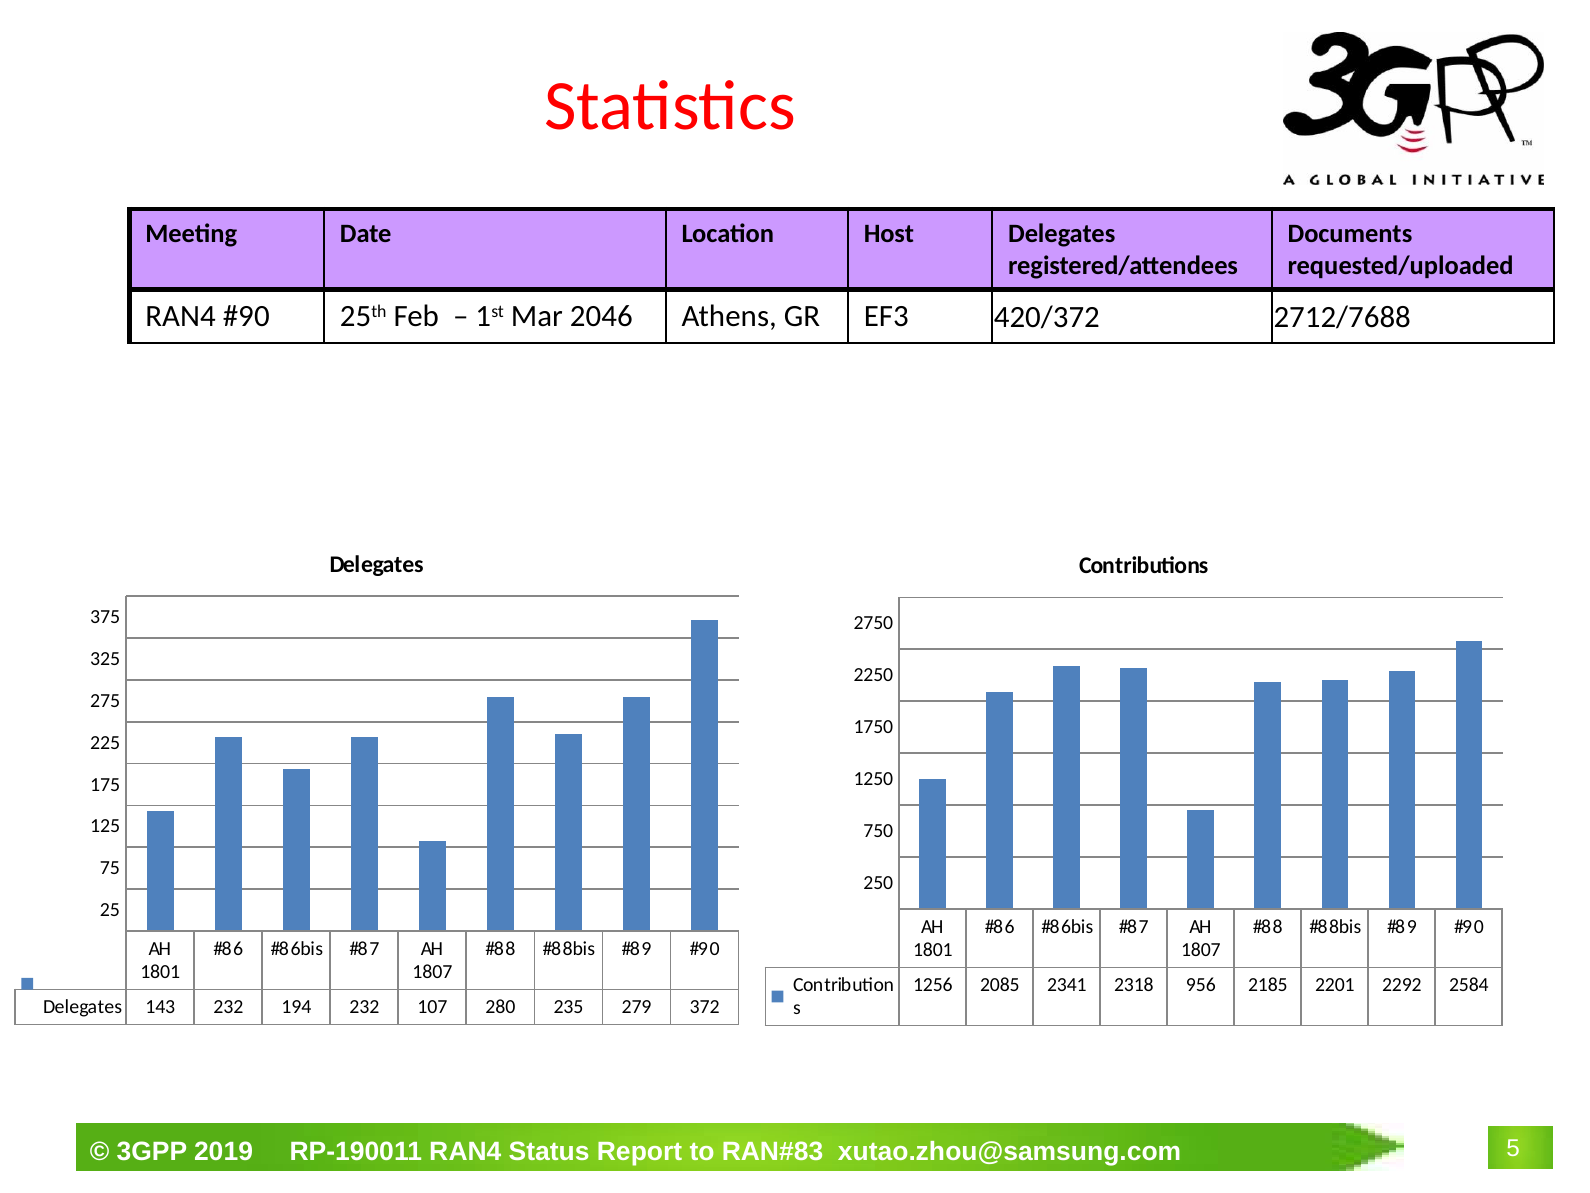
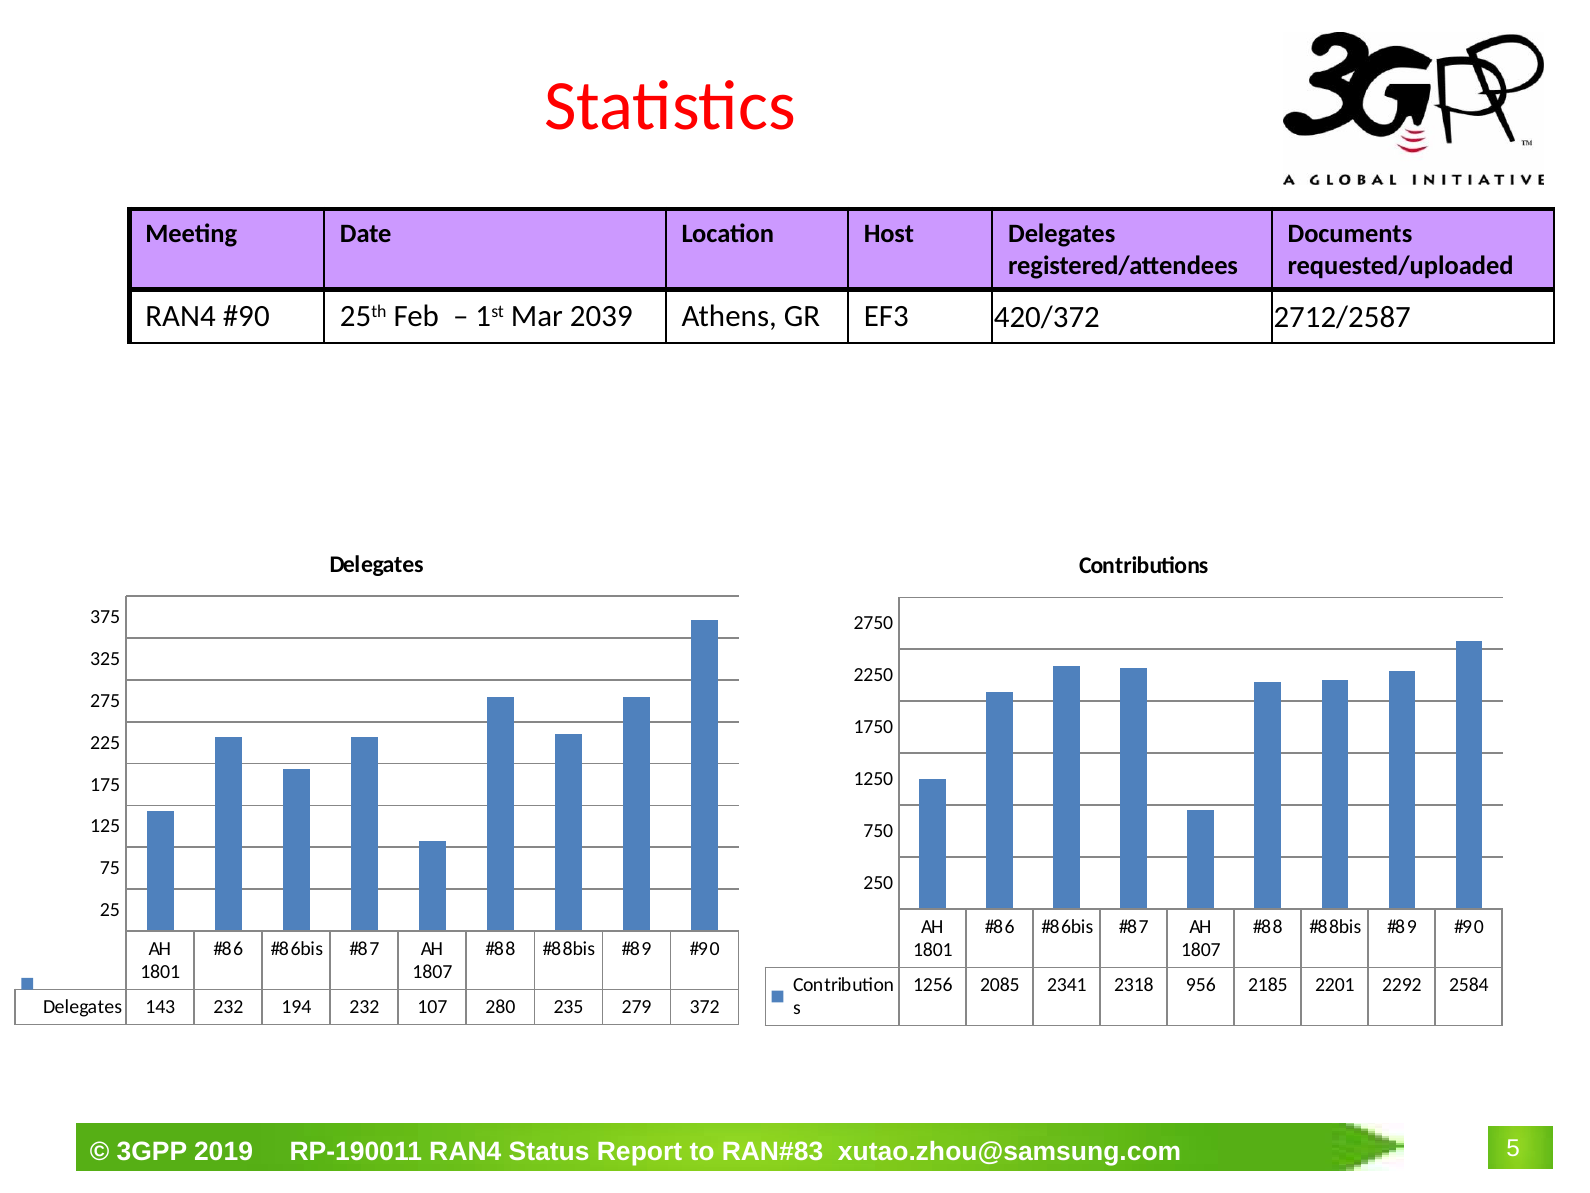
2046: 2046 -> 2039
2712/7688: 2712/7688 -> 2712/2587
